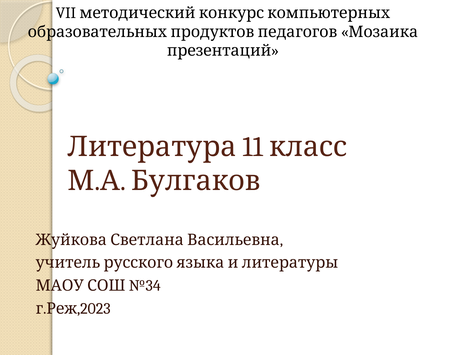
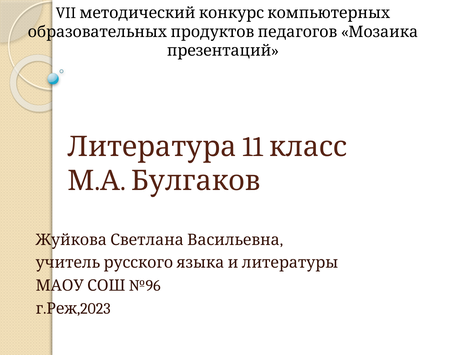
№34: №34 -> №96
